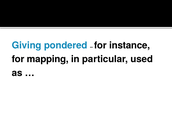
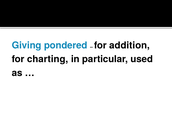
instance: instance -> addition
mapping: mapping -> charting
